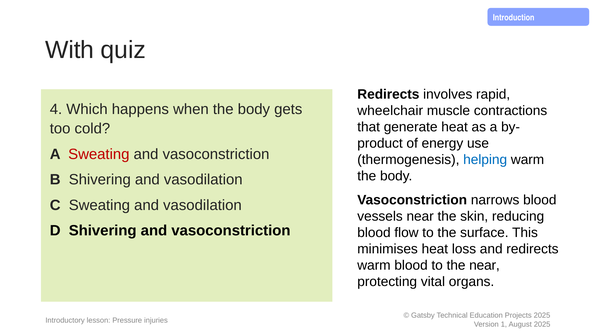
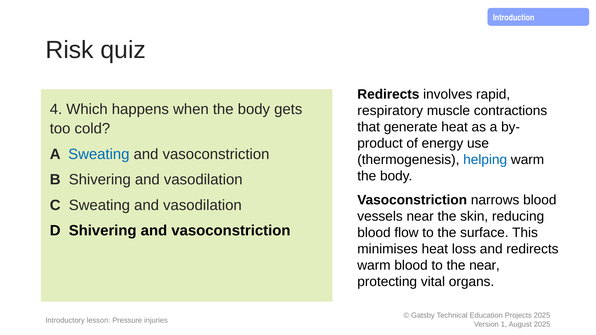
With: With -> Risk
wheelchair: wheelchair -> respiratory
Sweating at (99, 154) colour: red -> blue
